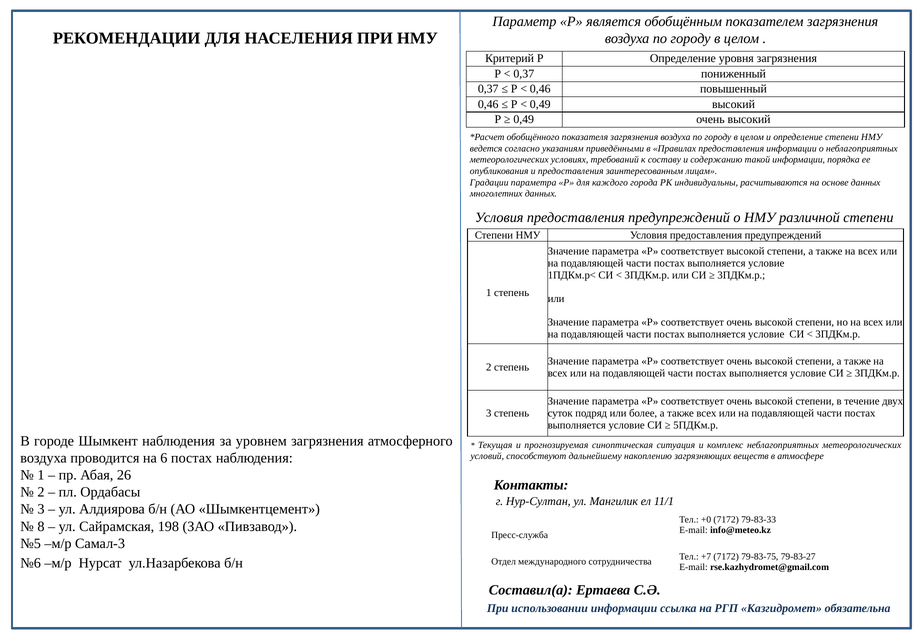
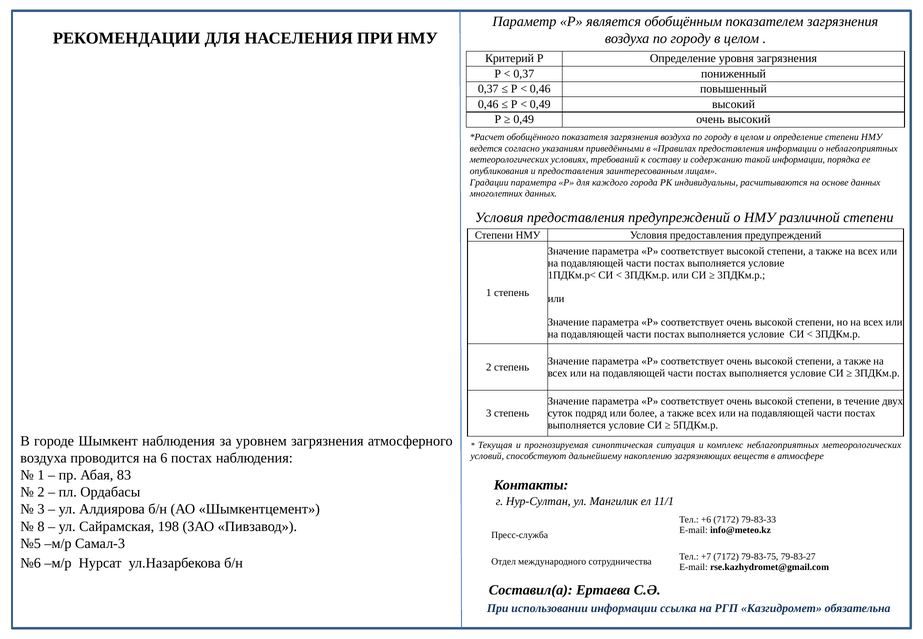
26: 26 -> 83
+0: +0 -> +6
